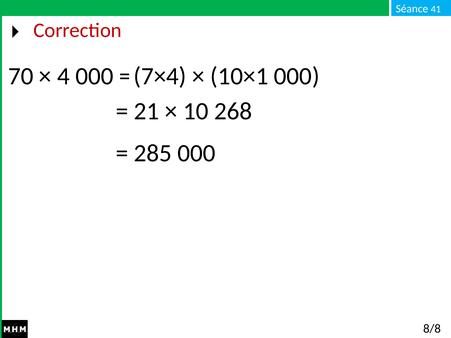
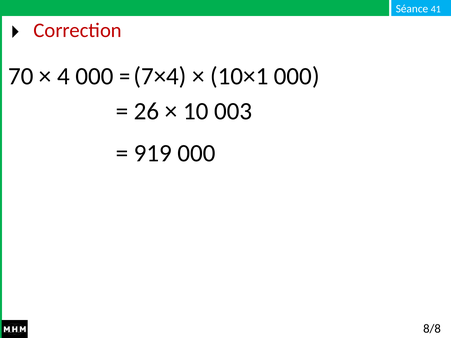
21: 21 -> 26
268: 268 -> 003
285: 285 -> 919
